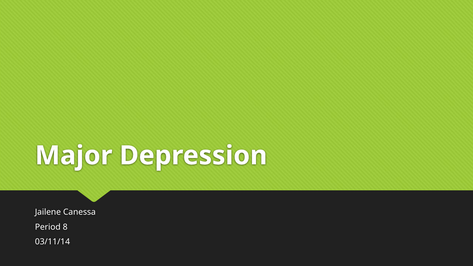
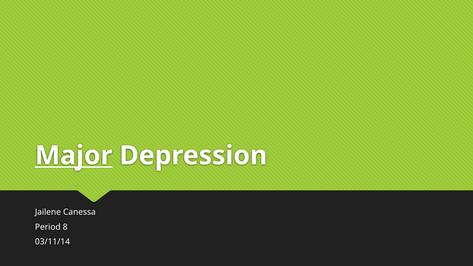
Major underline: none -> present
